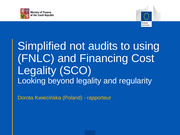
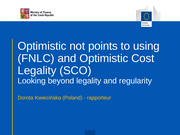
Simplified at (42, 46): Simplified -> Optimistic
audits: audits -> points
and Financing: Financing -> Optimistic
